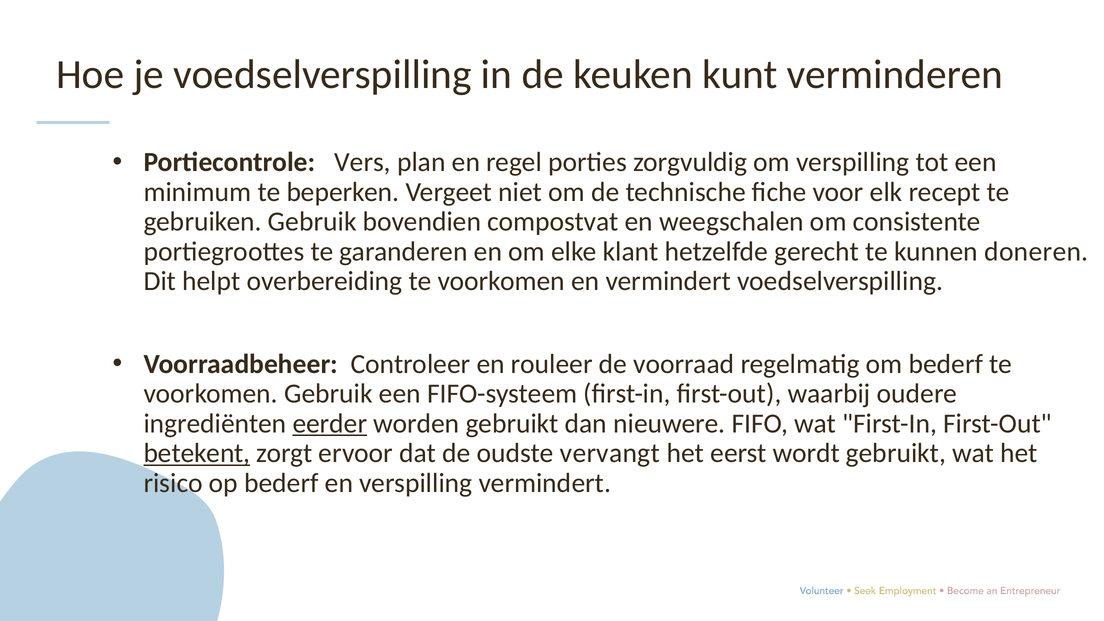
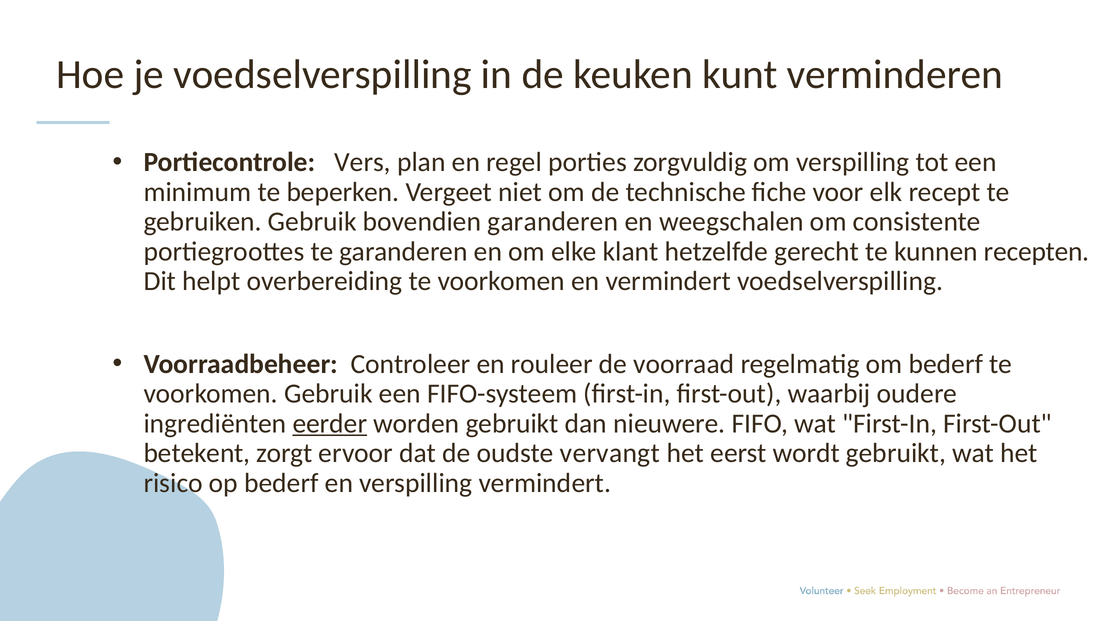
bovendien compostvat: compostvat -> garanderen
doneren: doneren -> recepten
betekent underline: present -> none
